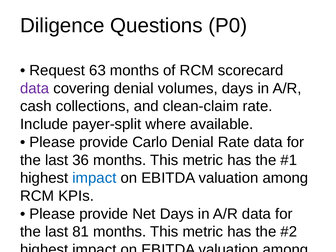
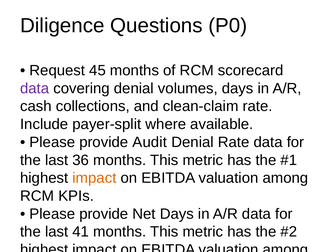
63: 63 -> 45
Carlo: Carlo -> Audit
impact at (94, 178) colour: blue -> orange
81: 81 -> 41
